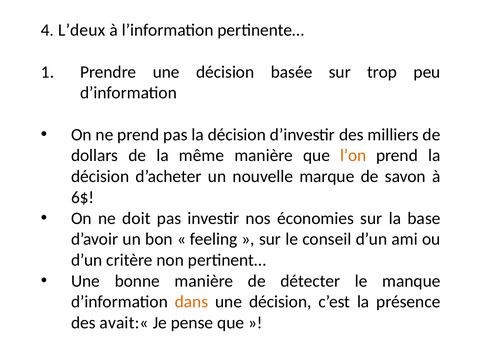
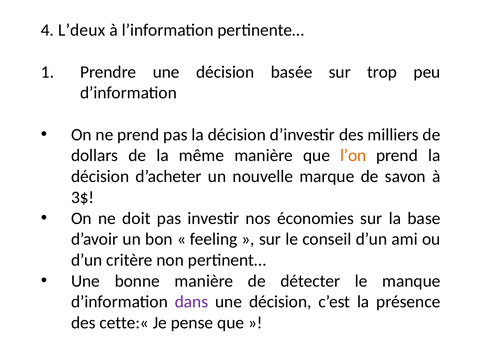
6$: 6$ -> 3$
dans colour: orange -> purple
avait:«: avait:« -> cette:«
